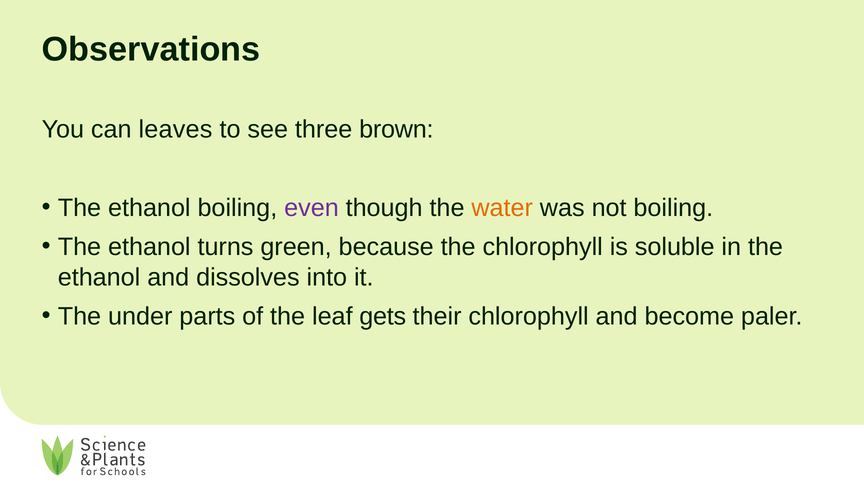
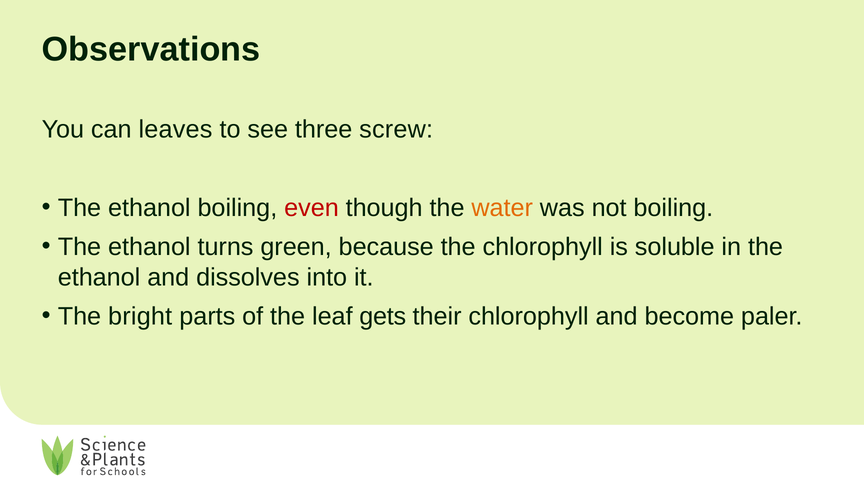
brown: brown -> screw
even colour: purple -> red
under: under -> bright
